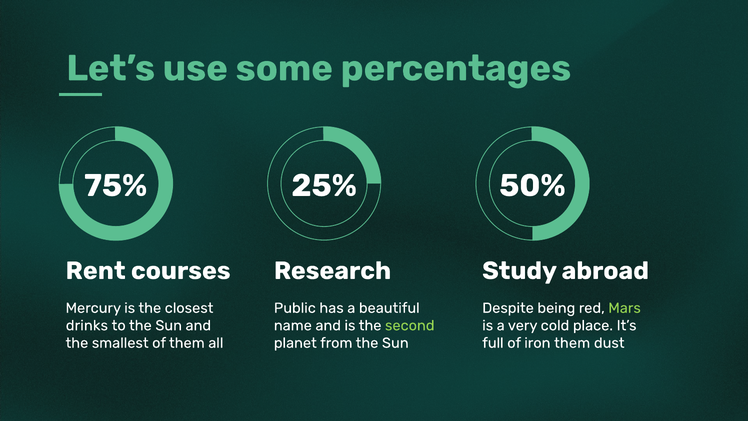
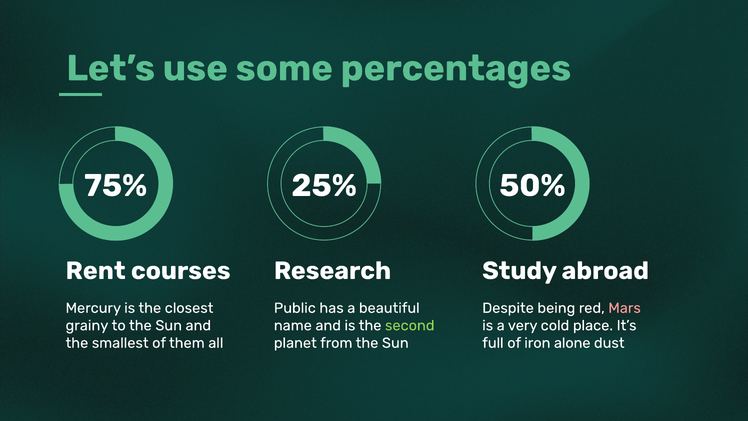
Mars colour: light green -> pink
drinks: drinks -> grainy
iron them: them -> alone
